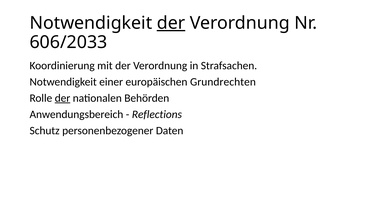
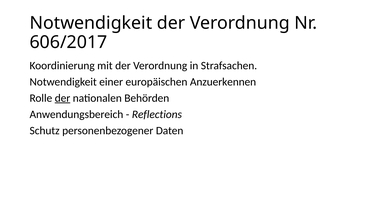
der at (171, 23) underline: present -> none
606/2033: 606/2033 -> 606/2017
Grundrechten: Grundrechten -> Anzuerkennen
